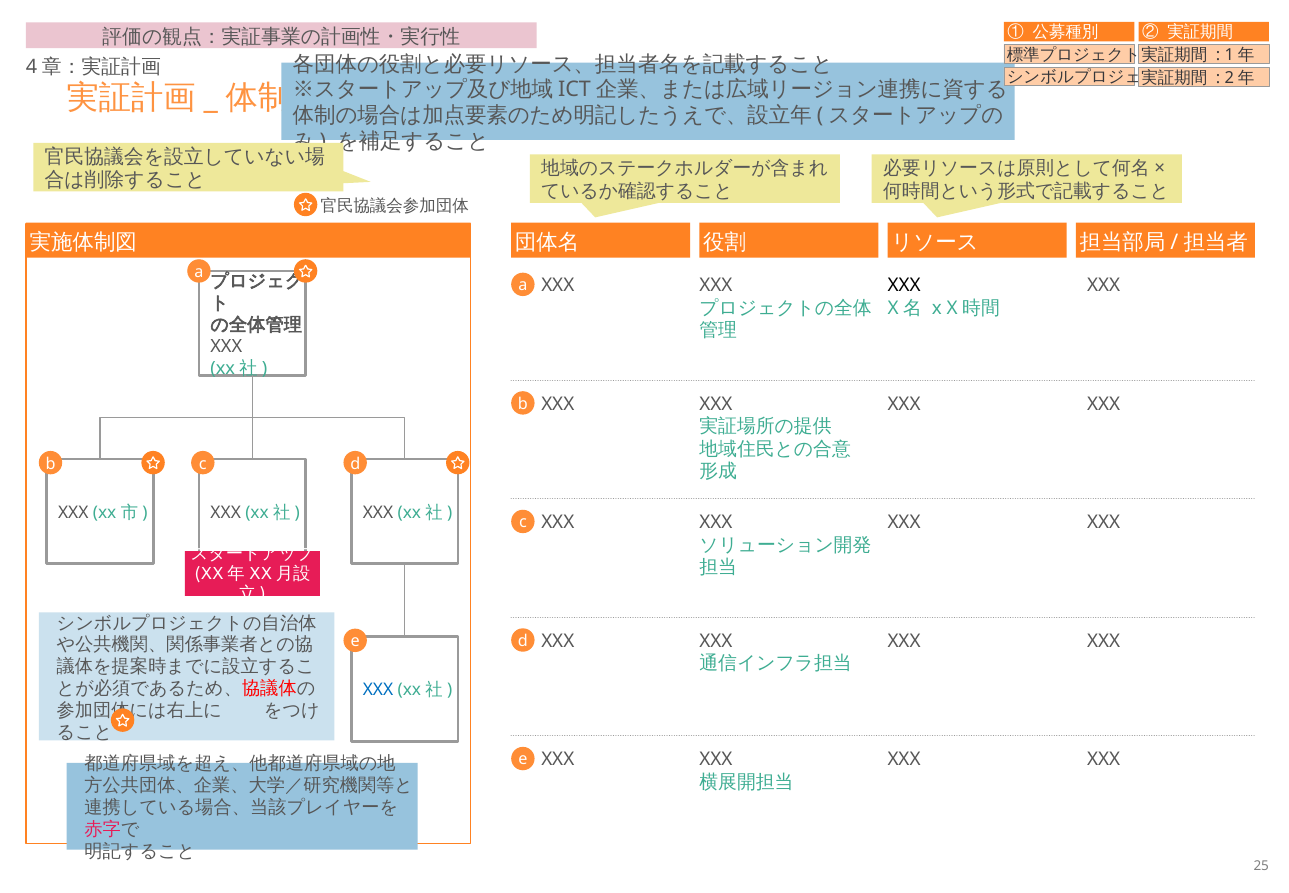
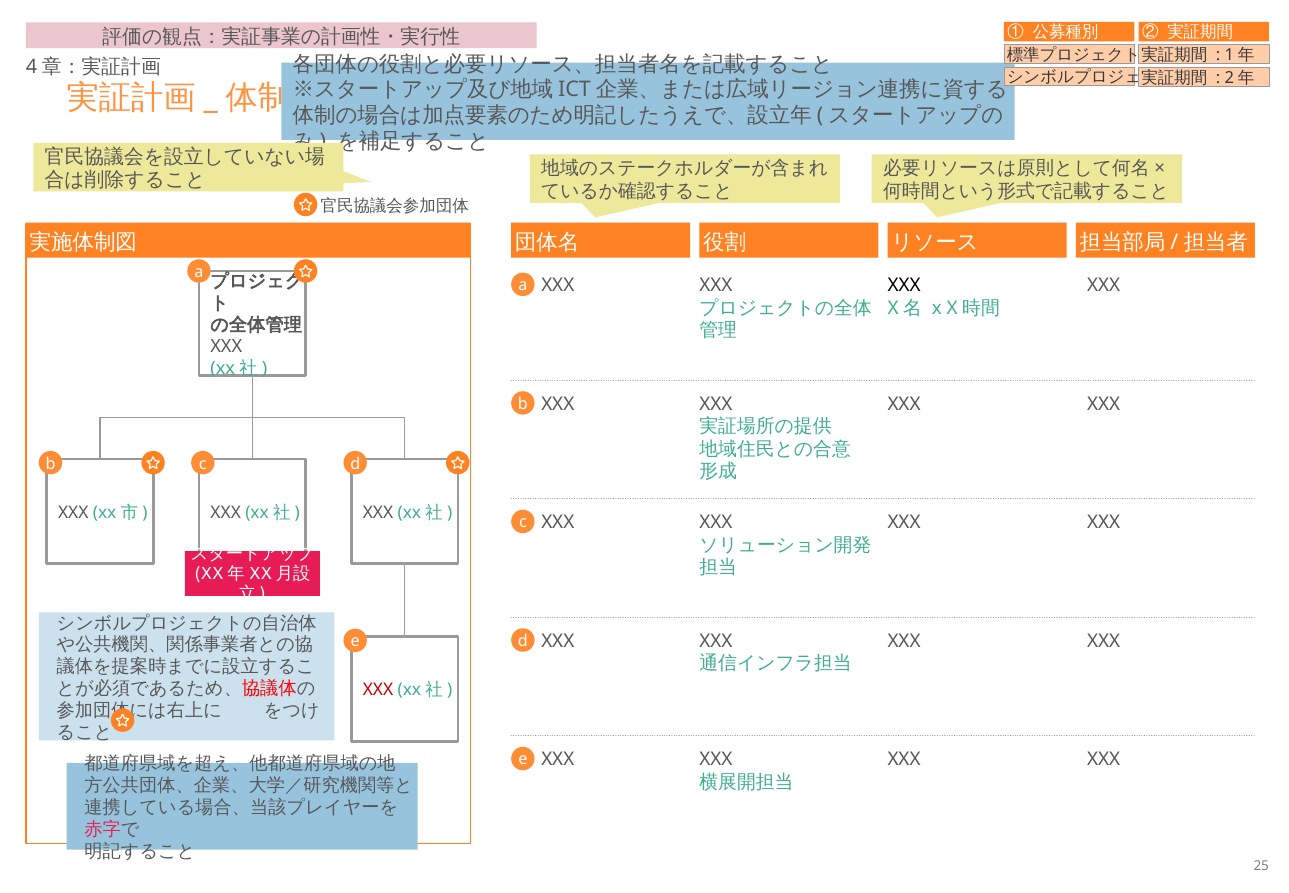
XXX at (378, 690) colour: blue -> red
